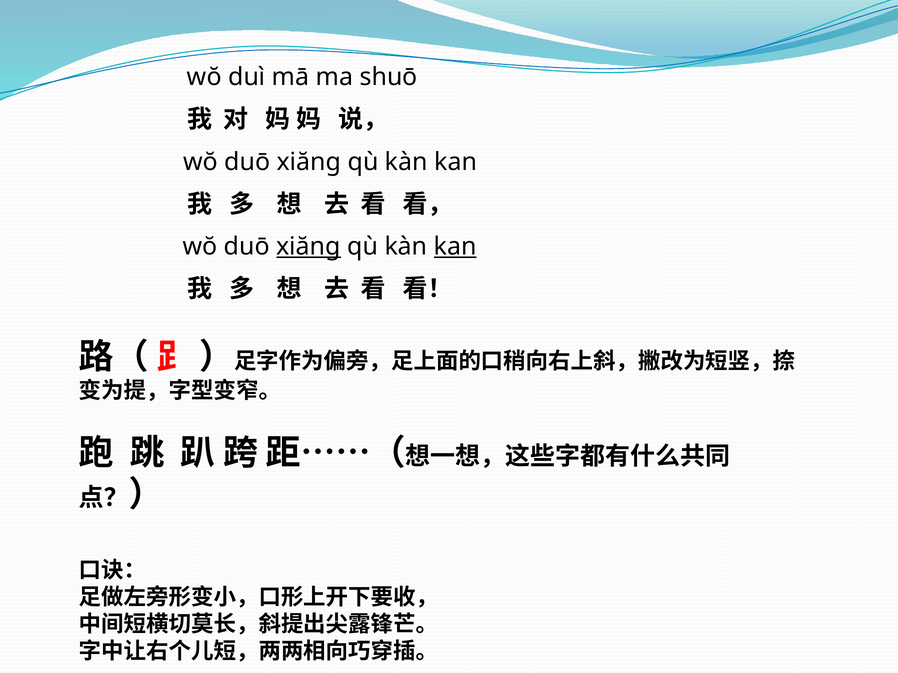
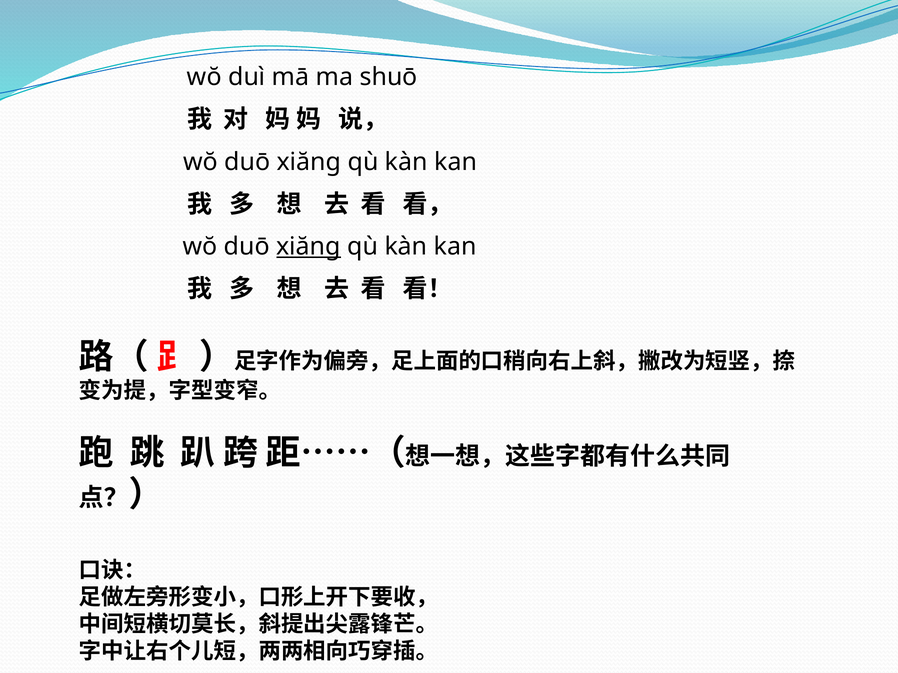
kan at (455, 247) underline: present -> none
